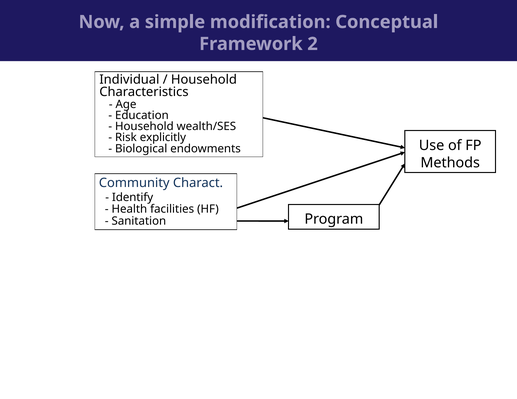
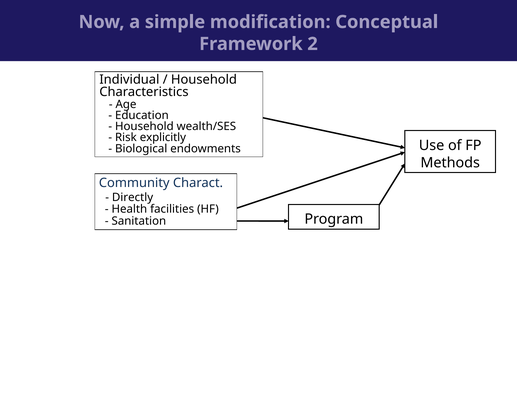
Identify: Identify -> Directly
